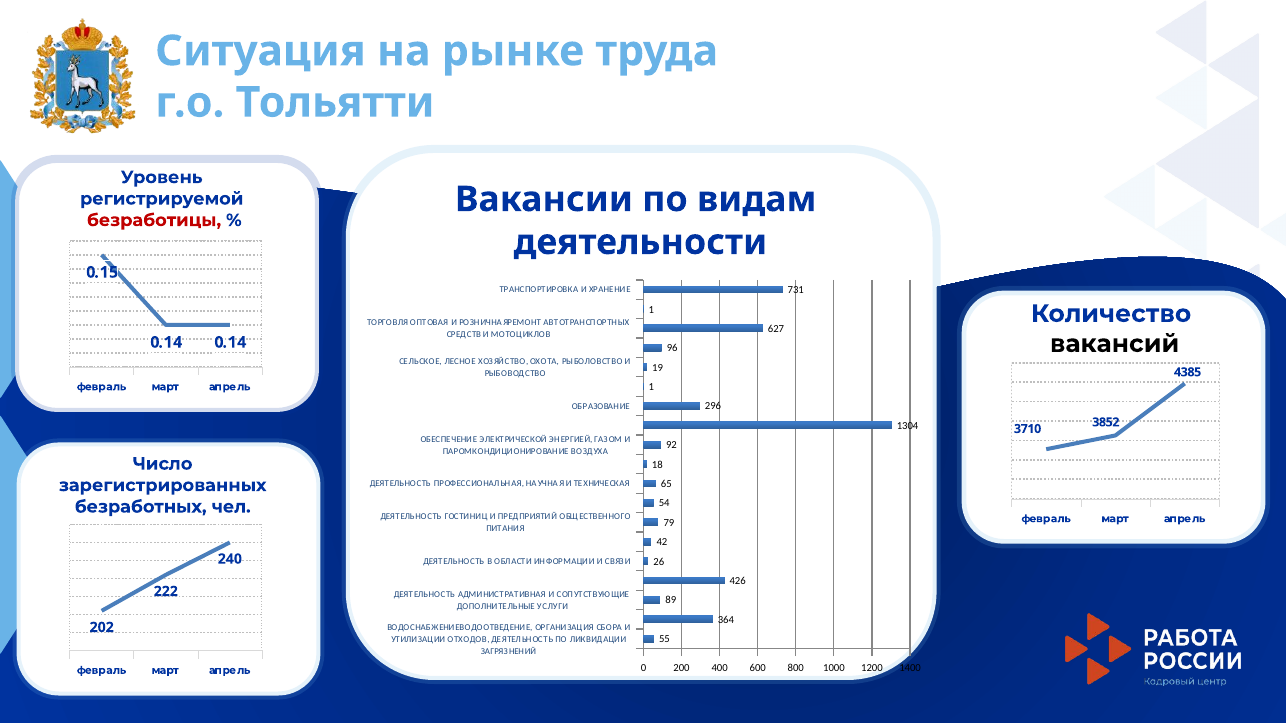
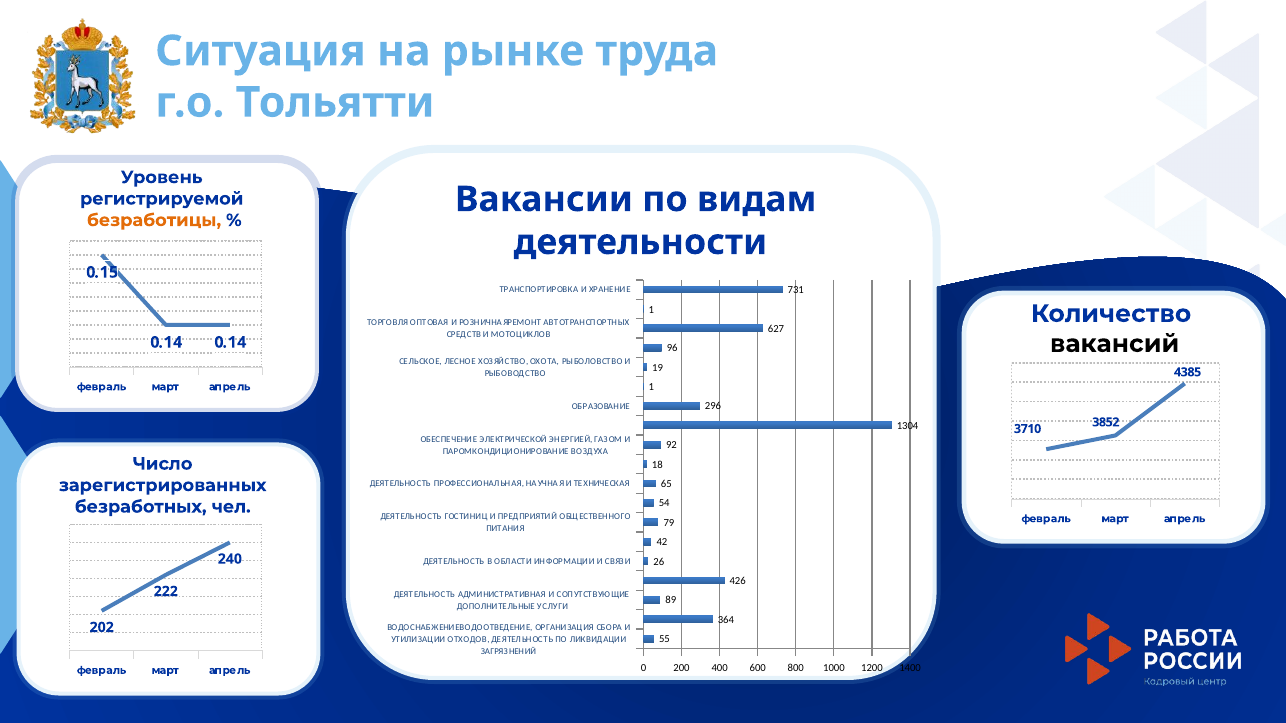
безработицы colour: red -> orange
